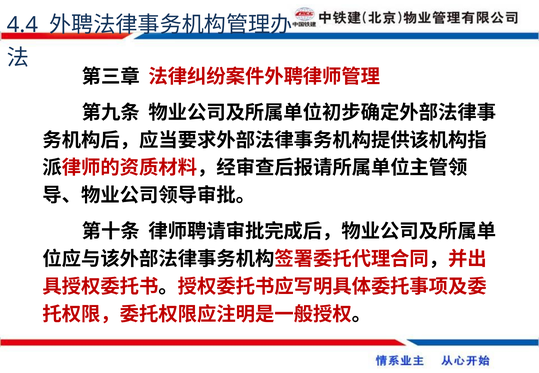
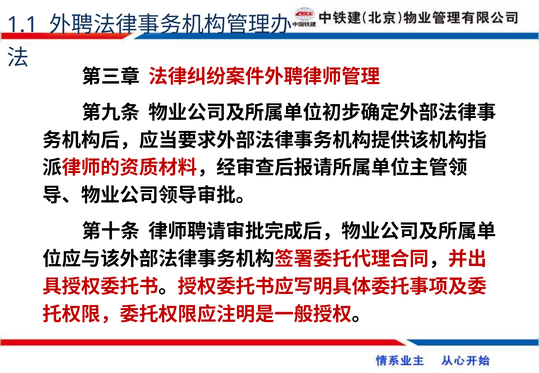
4.4: 4.4 -> 1.1
